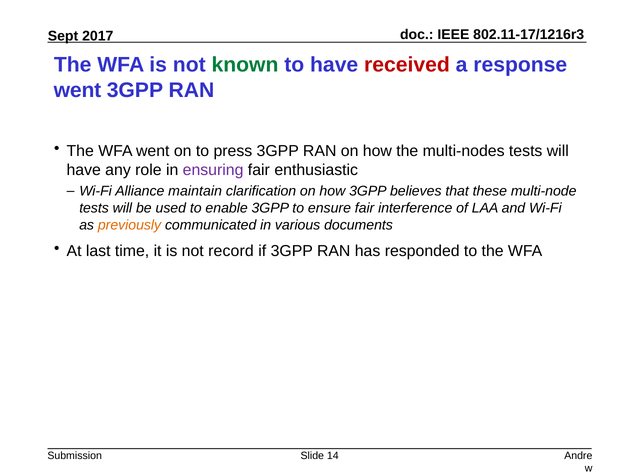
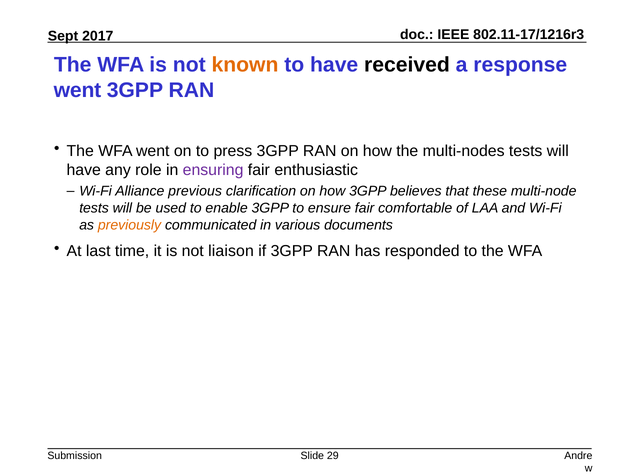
known colour: green -> orange
received colour: red -> black
maintain: maintain -> previous
interference: interference -> comfortable
record: record -> liaison
14: 14 -> 29
